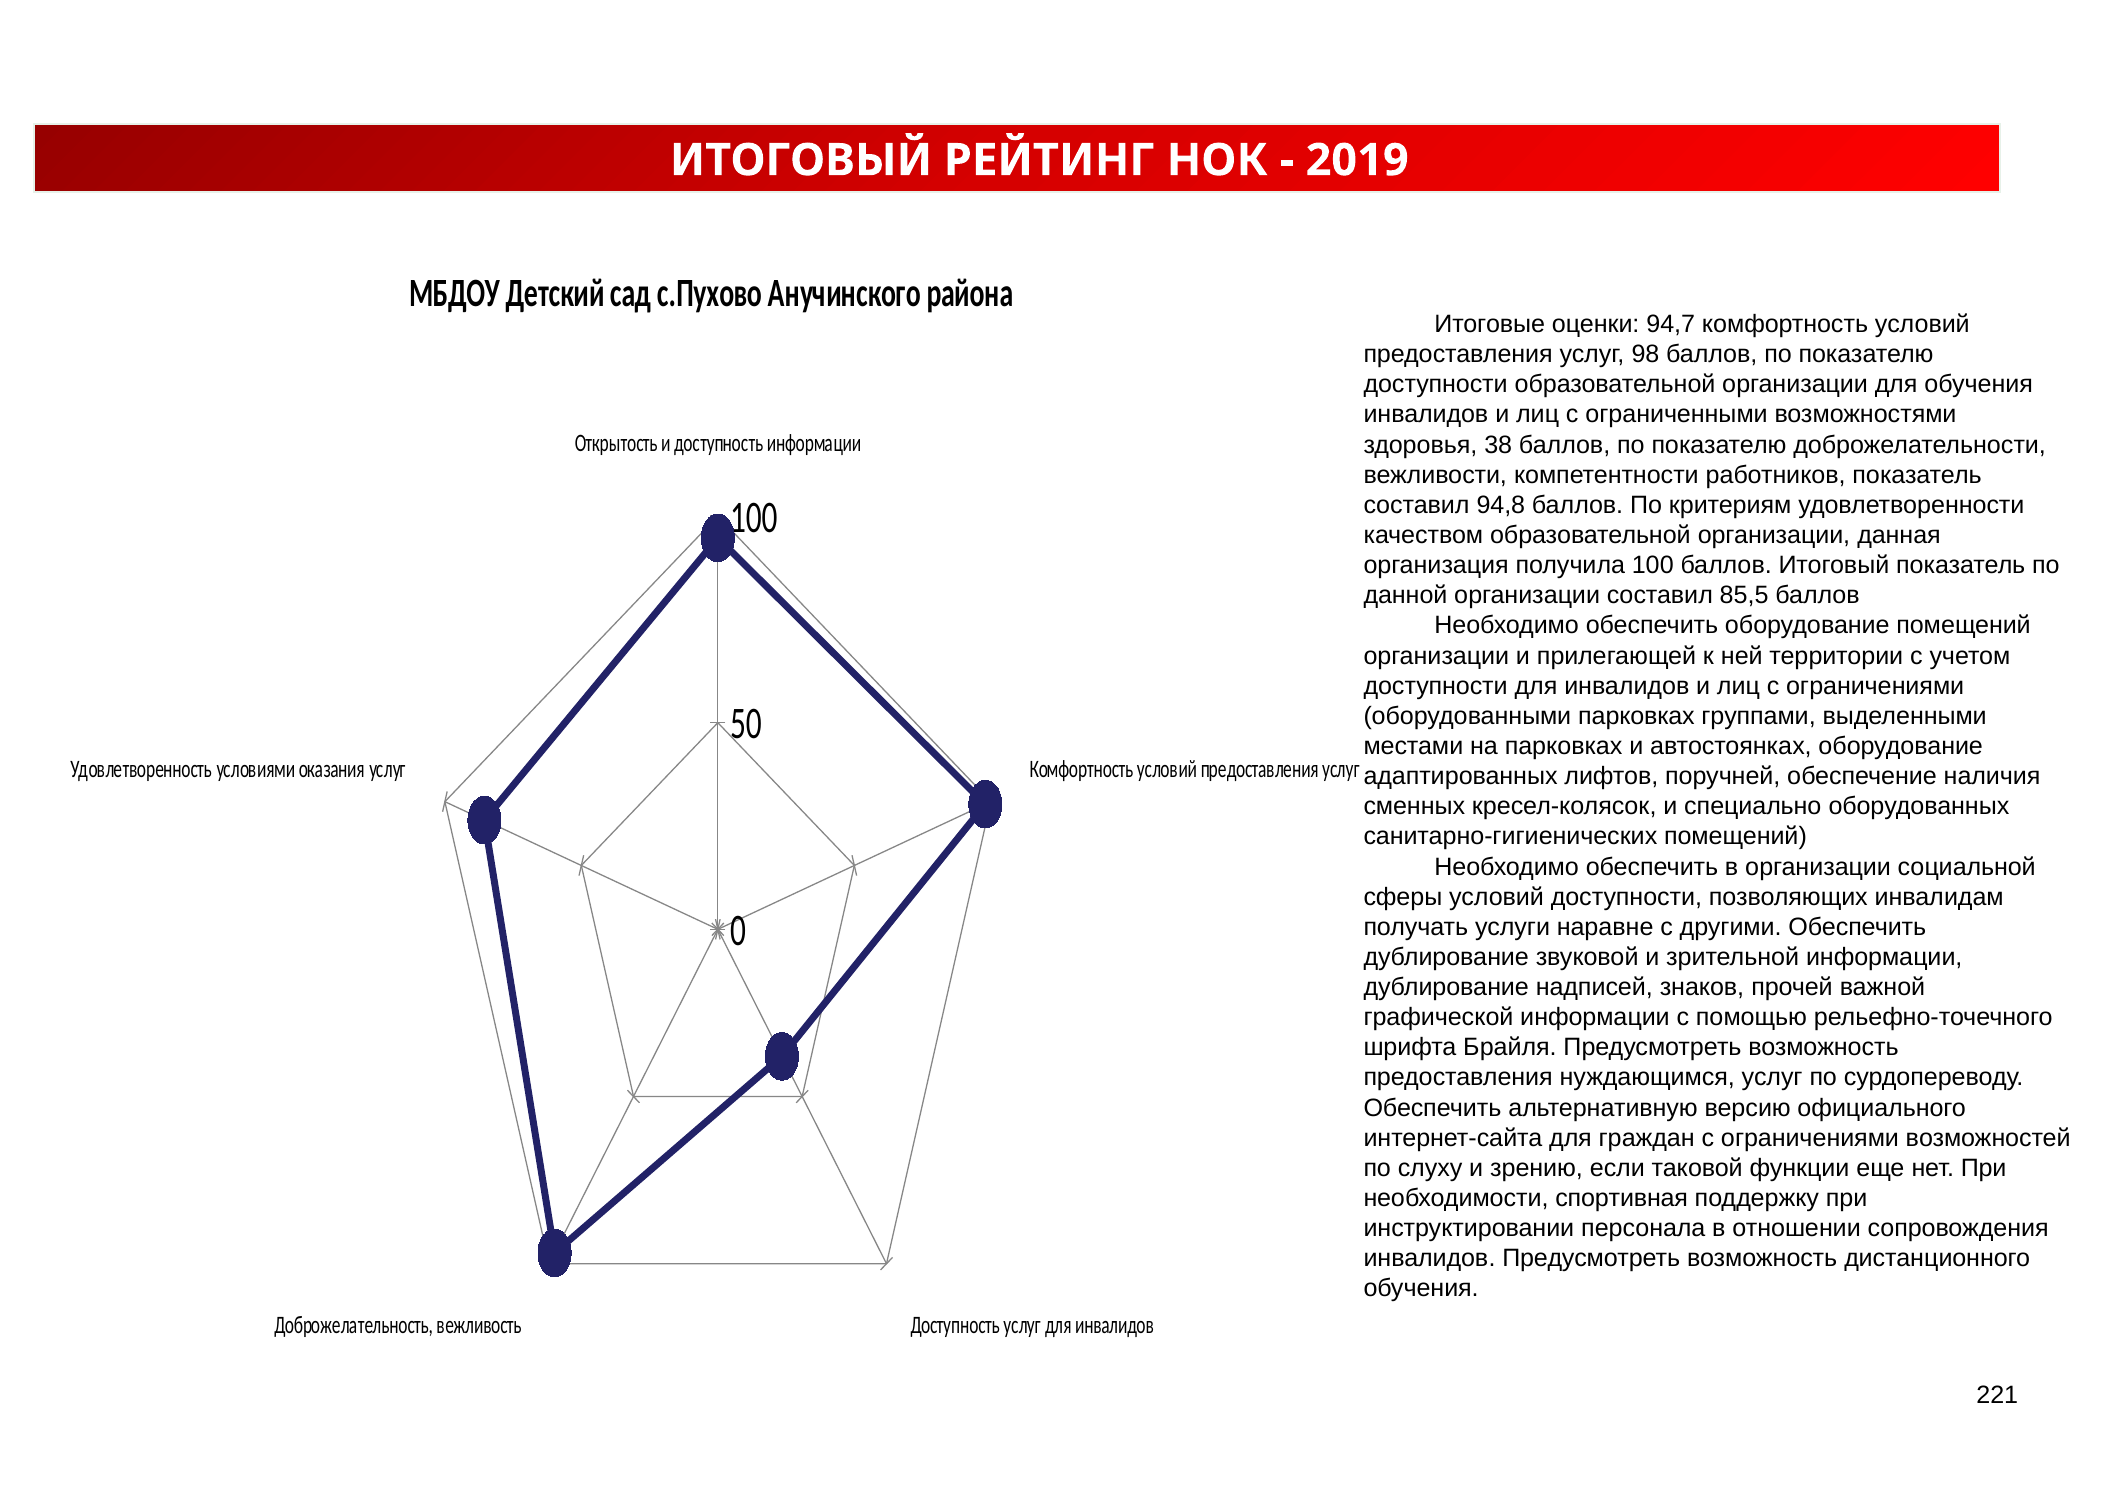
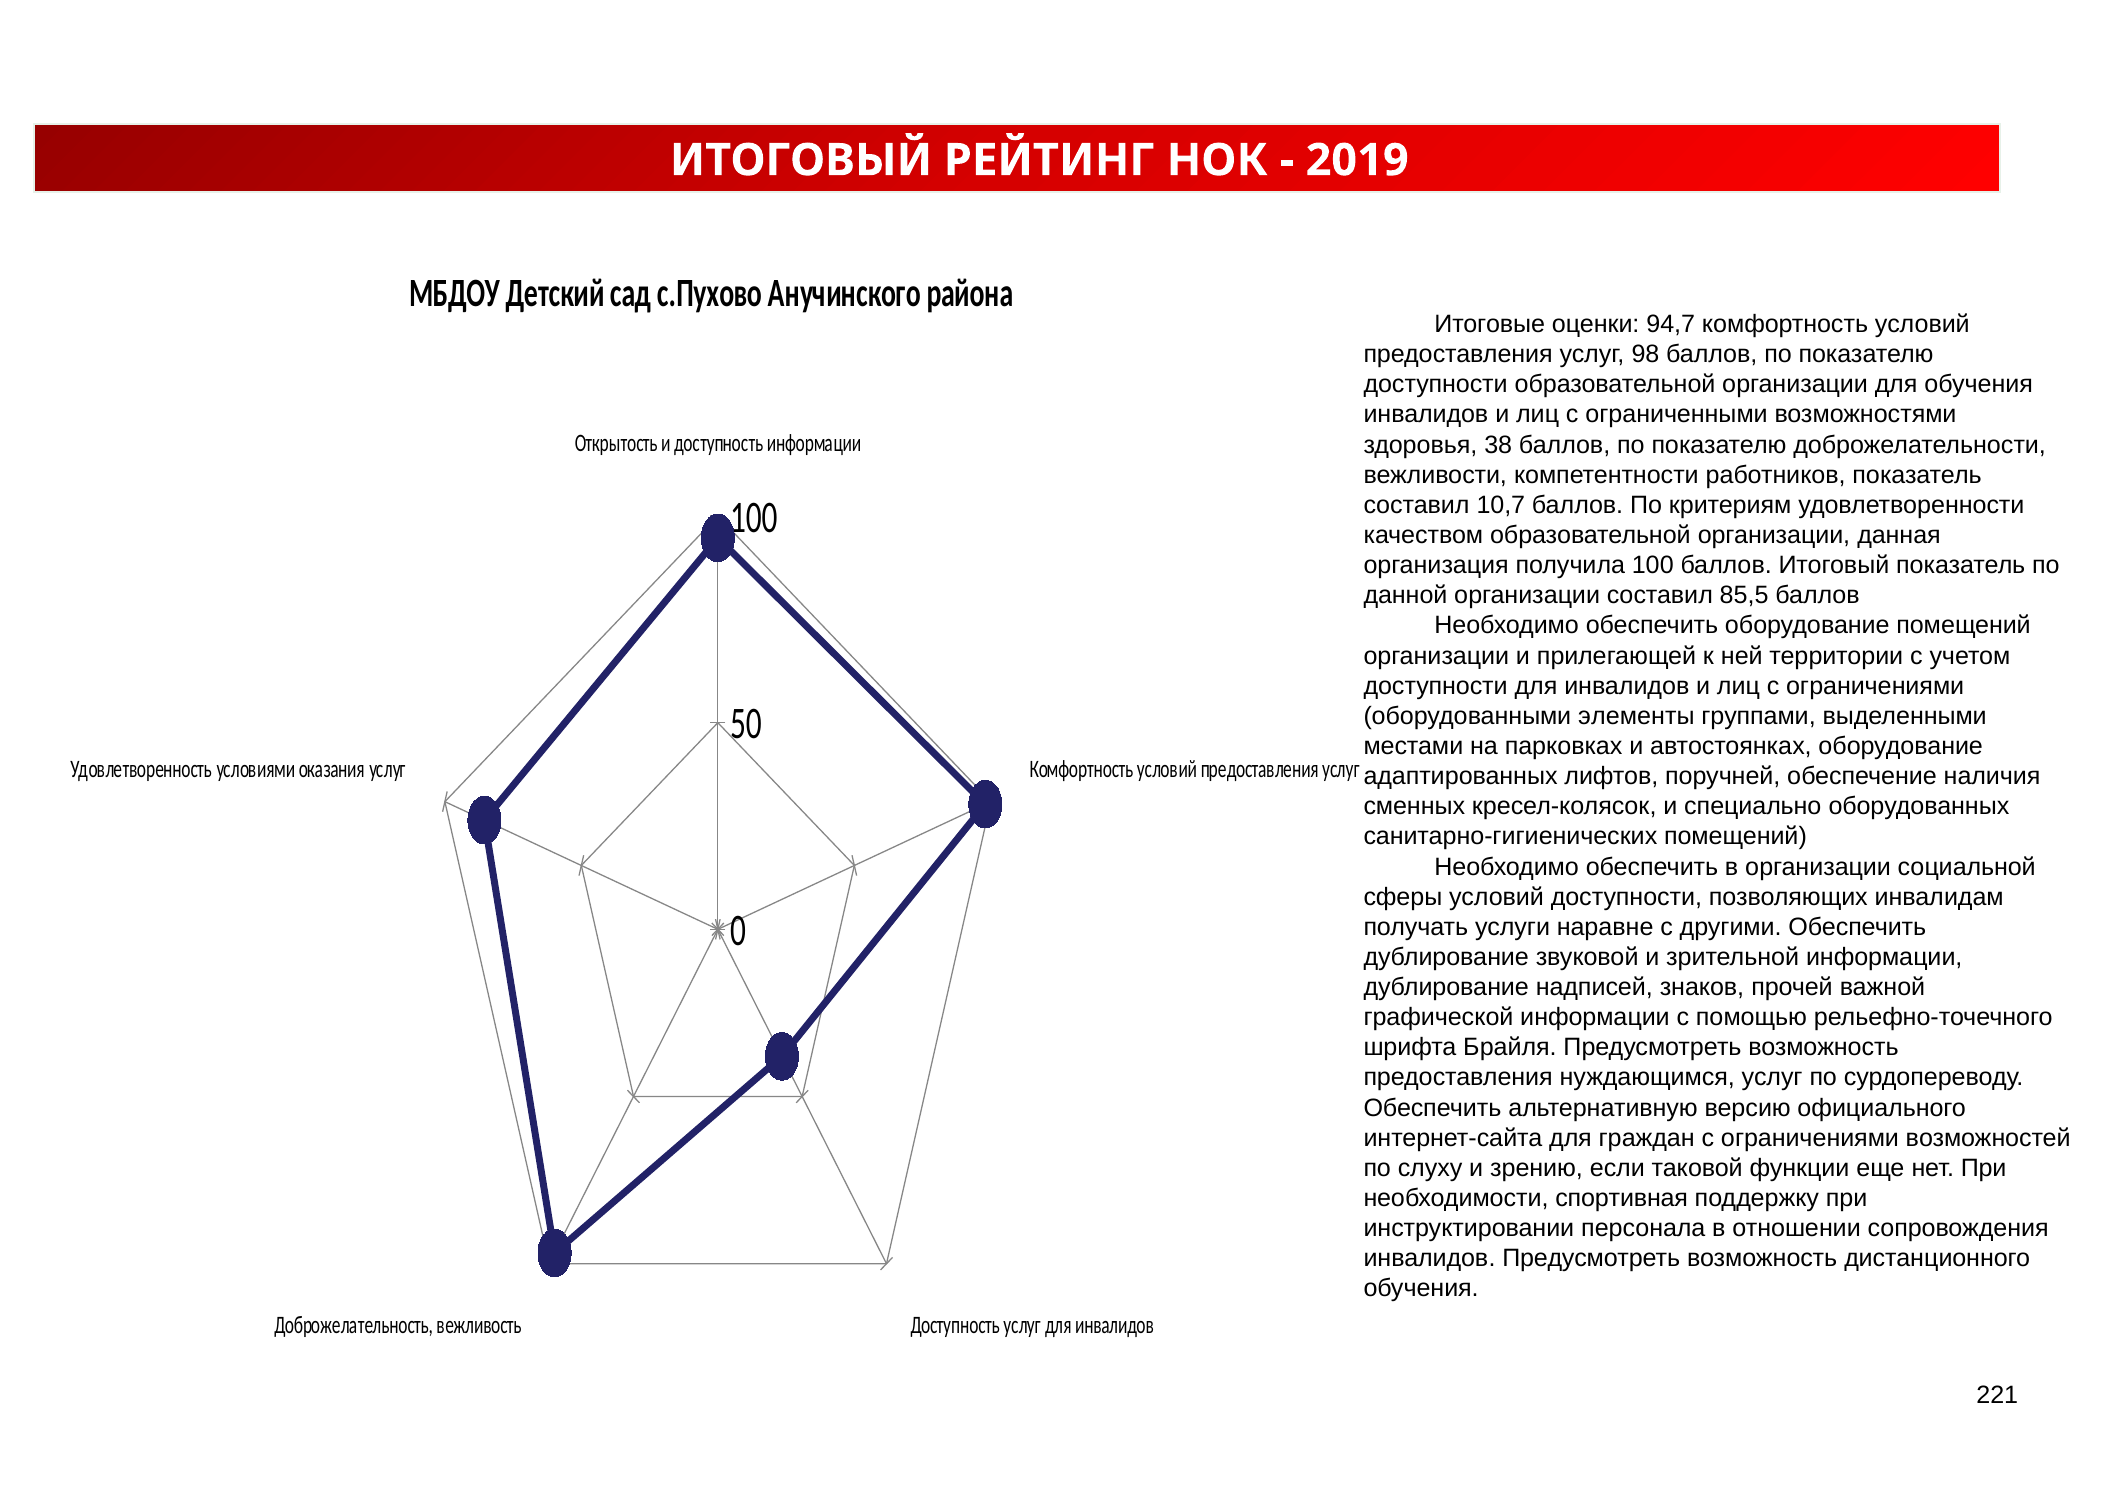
94,8: 94,8 -> 10,7
оборудованными парковках: парковках -> элементы
